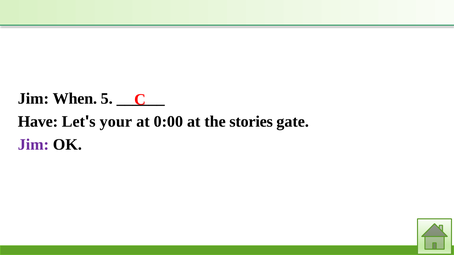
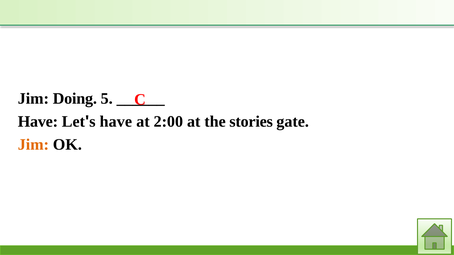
When: When -> Doing
your at (116, 122): your -> have
0:00: 0:00 -> 2:00
Jim at (33, 145) colour: purple -> orange
